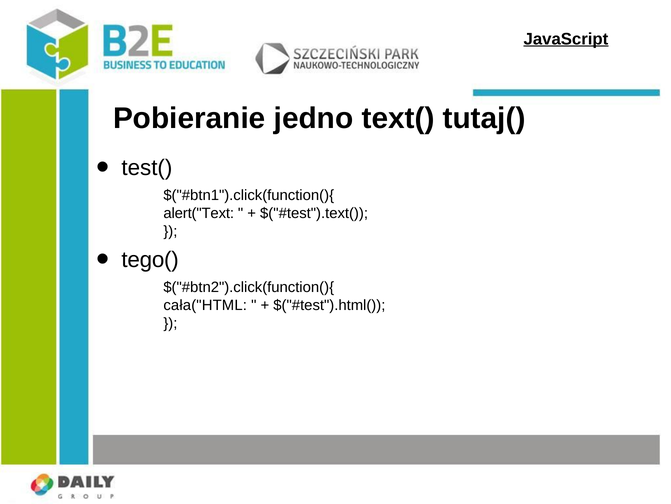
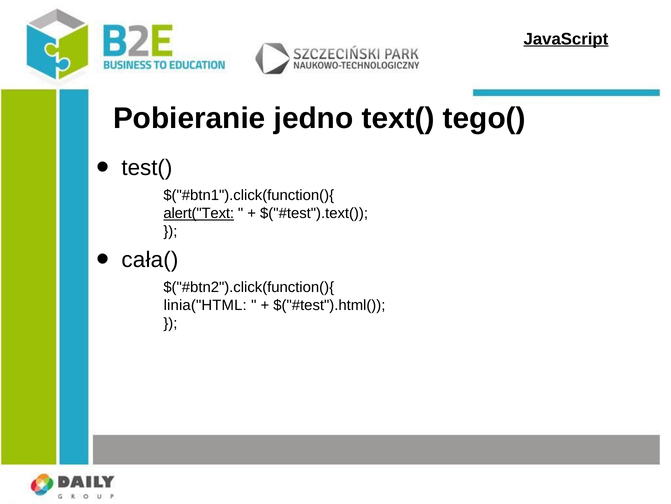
tutaj(: tutaj( -> tego(
alert("Text underline: none -> present
tego(: tego( -> cała(
cała("HTML: cała("HTML -> linia("HTML
